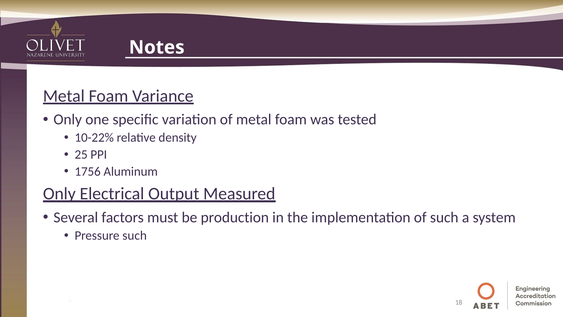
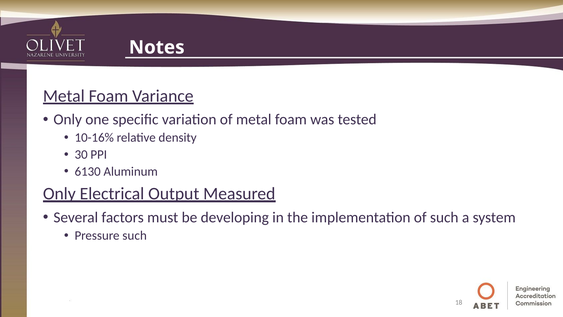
10-22%: 10-22% -> 10-16%
25: 25 -> 30
1756: 1756 -> 6130
production: production -> developing
